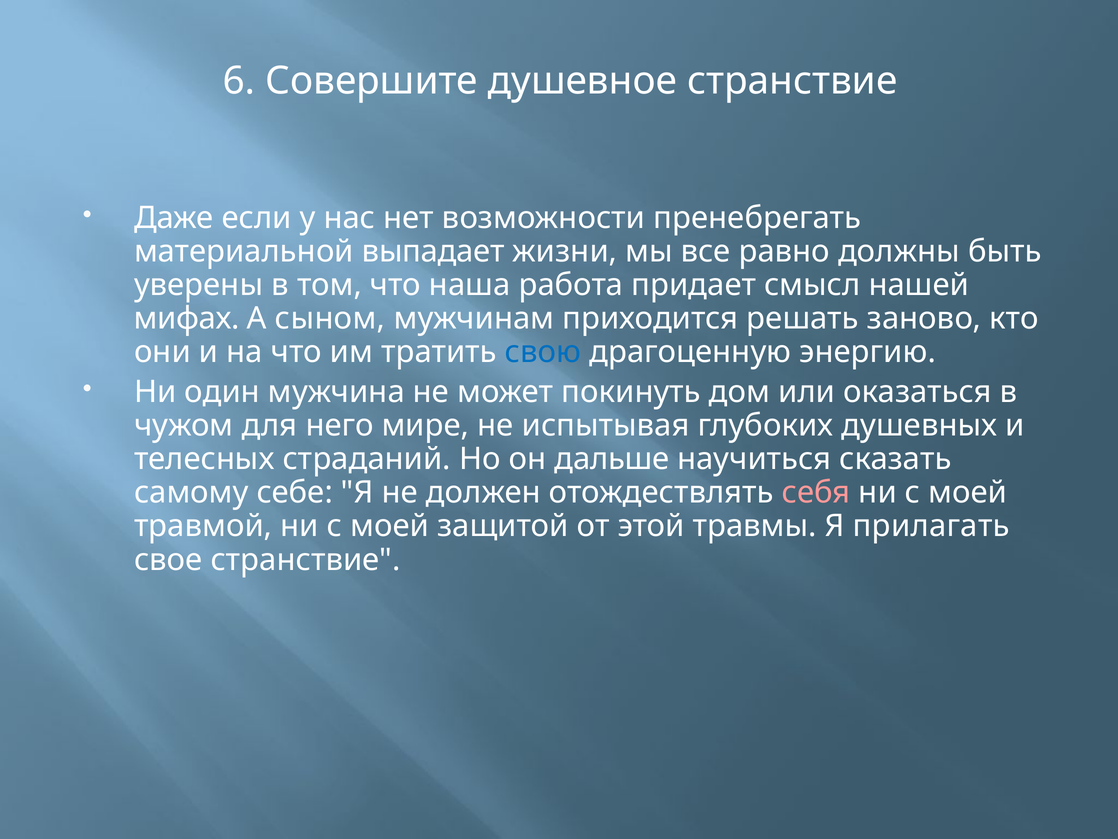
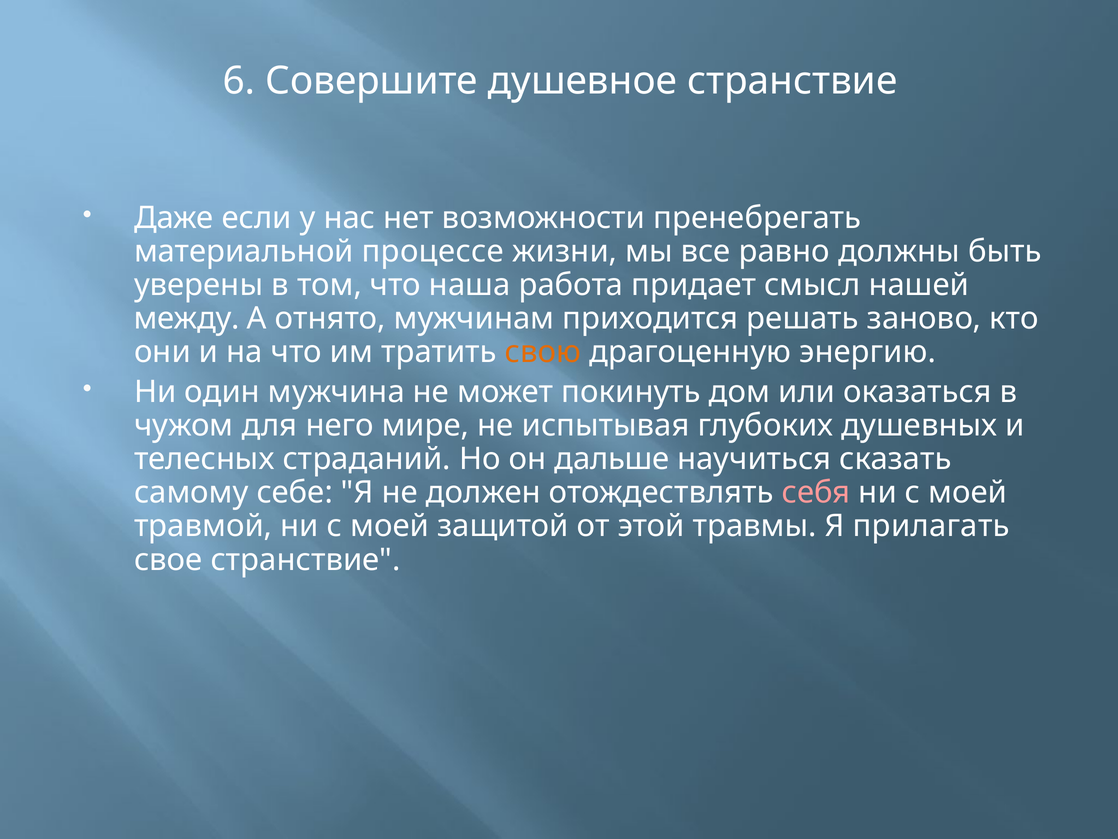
выпадает: выпадает -> процессе
мифах: мифах -> между
сыном: сыном -> отнято
свою colour: blue -> orange
